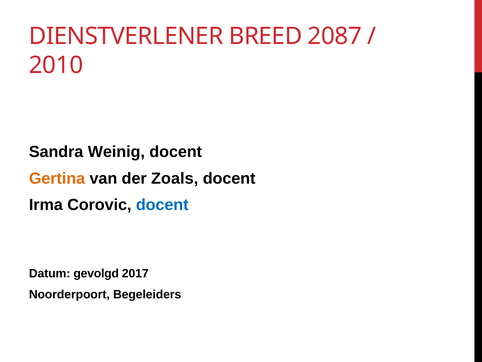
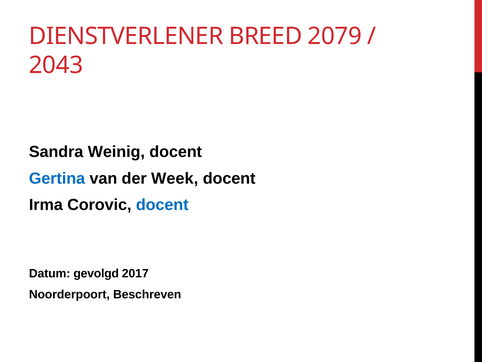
2087: 2087 -> 2079
2010: 2010 -> 2043
Gertina colour: orange -> blue
Zoals: Zoals -> Week
Begeleiders: Begeleiders -> Beschreven
